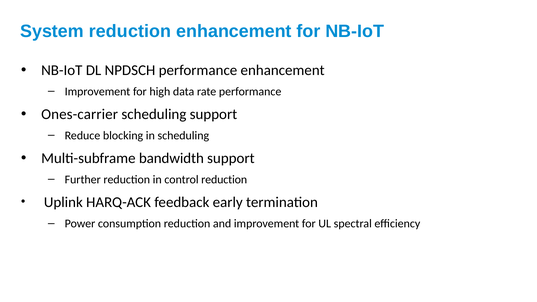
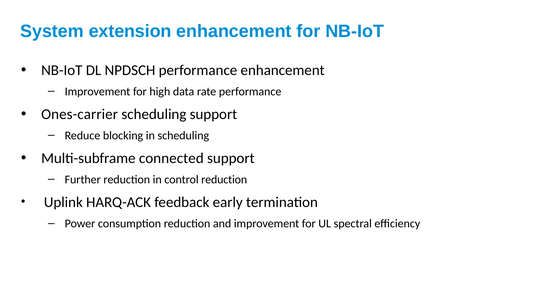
System reduction: reduction -> extension
bandwidth: bandwidth -> connected
